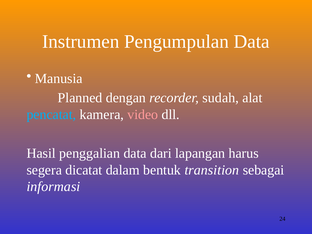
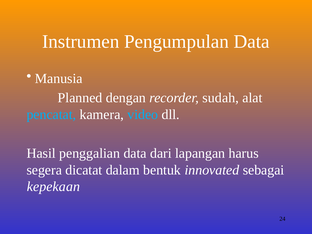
video colour: pink -> light blue
transition: transition -> innovated
informasi: informasi -> kepekaan
